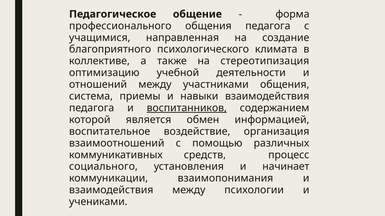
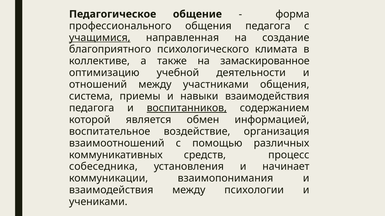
учащимися underline: none -> present
стереотипизация: стереотипизация -> замаскированное
социального: социального -> собеседника
